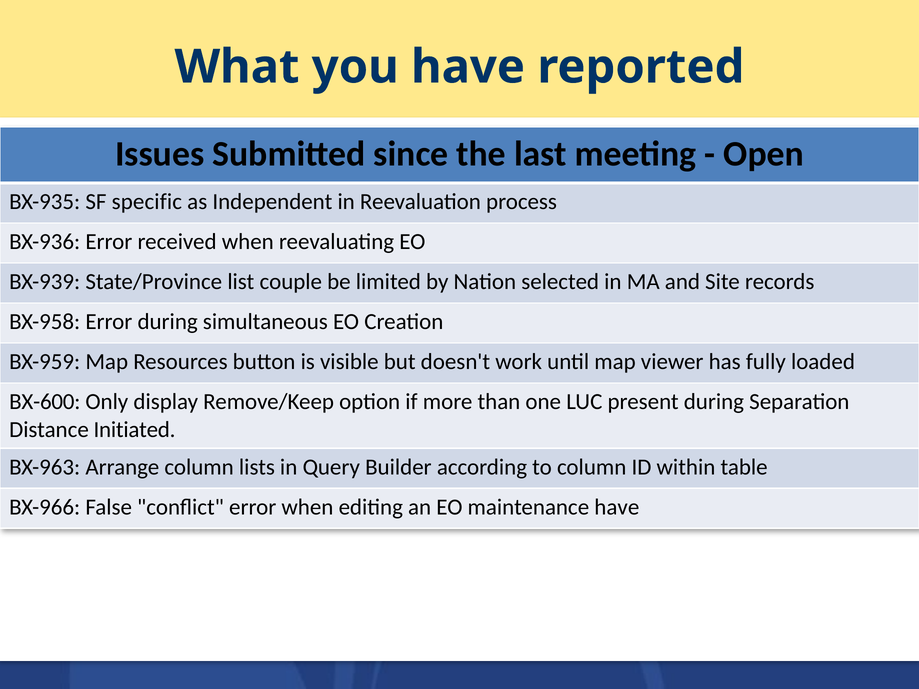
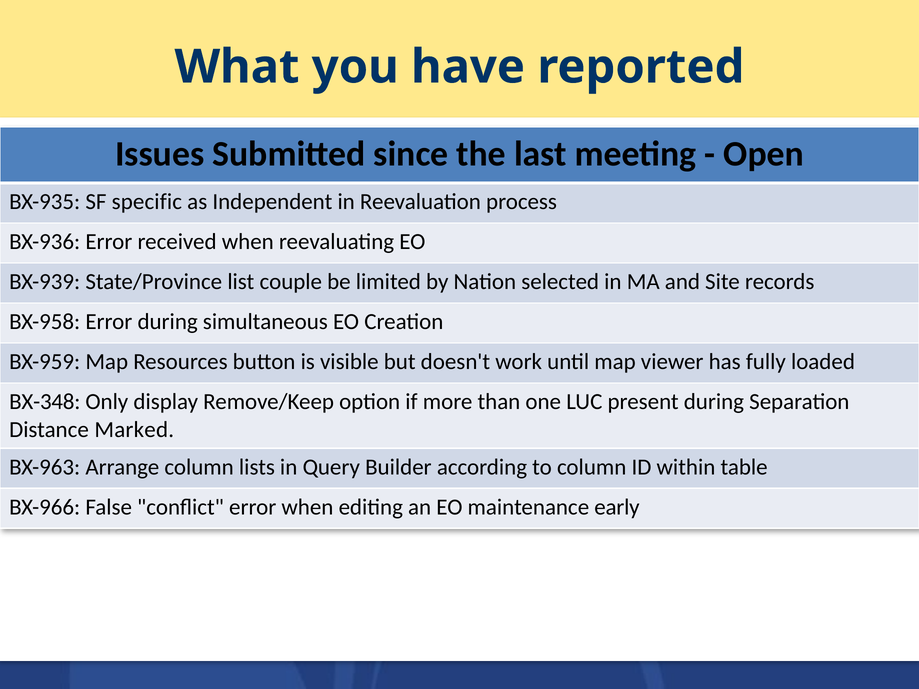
BX-600: BX-600 -> BX-348
Initiated: Initiated -> Marked
maintenance have: have -> early
